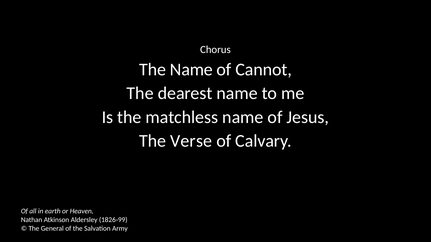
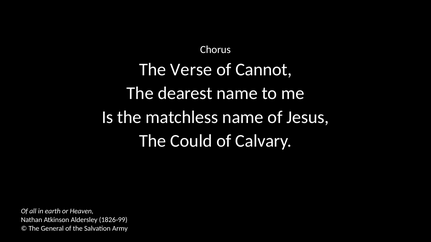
The Name: Name -> Verse
Verse: Verse -> Could
